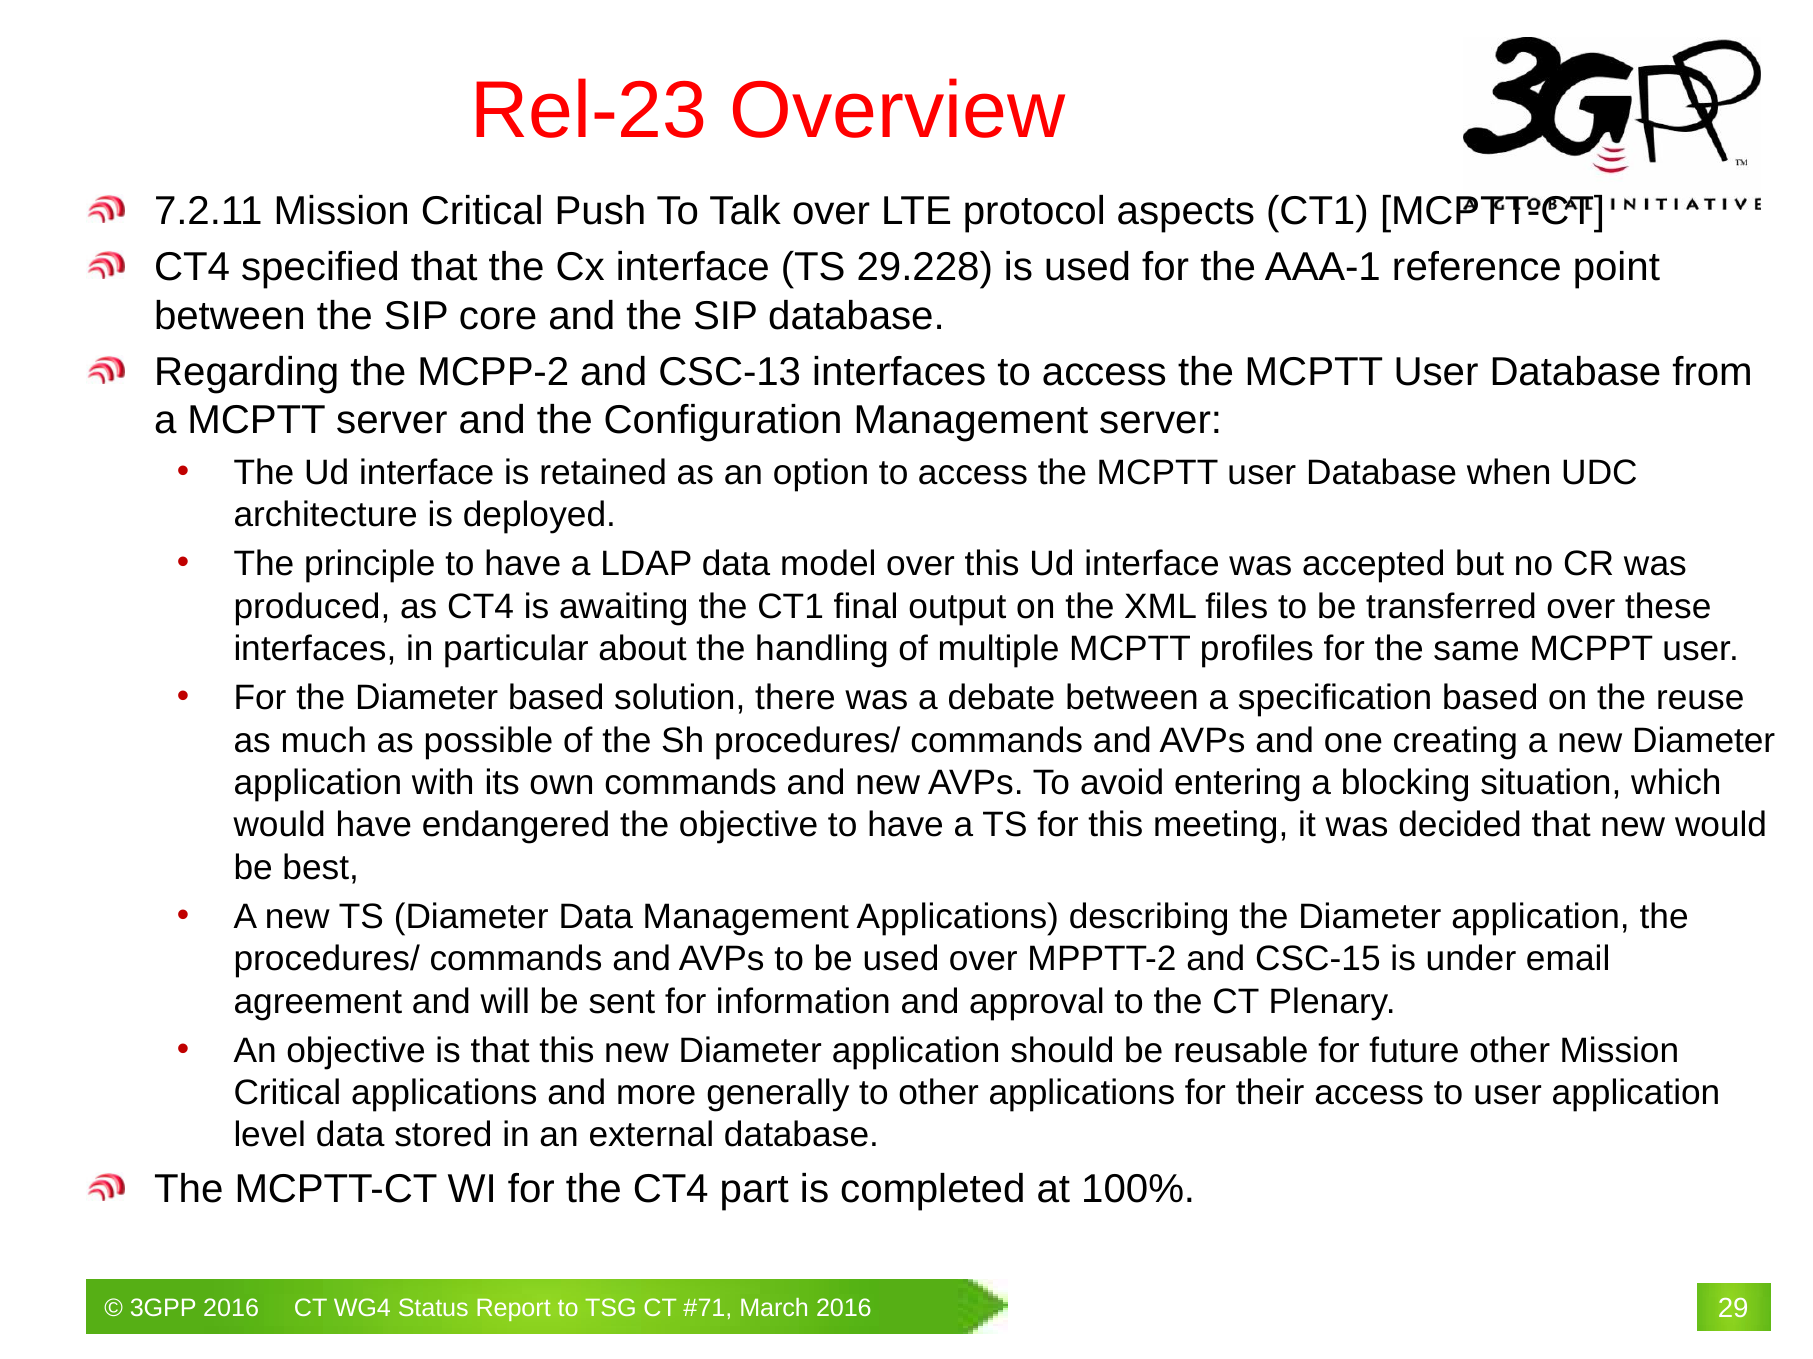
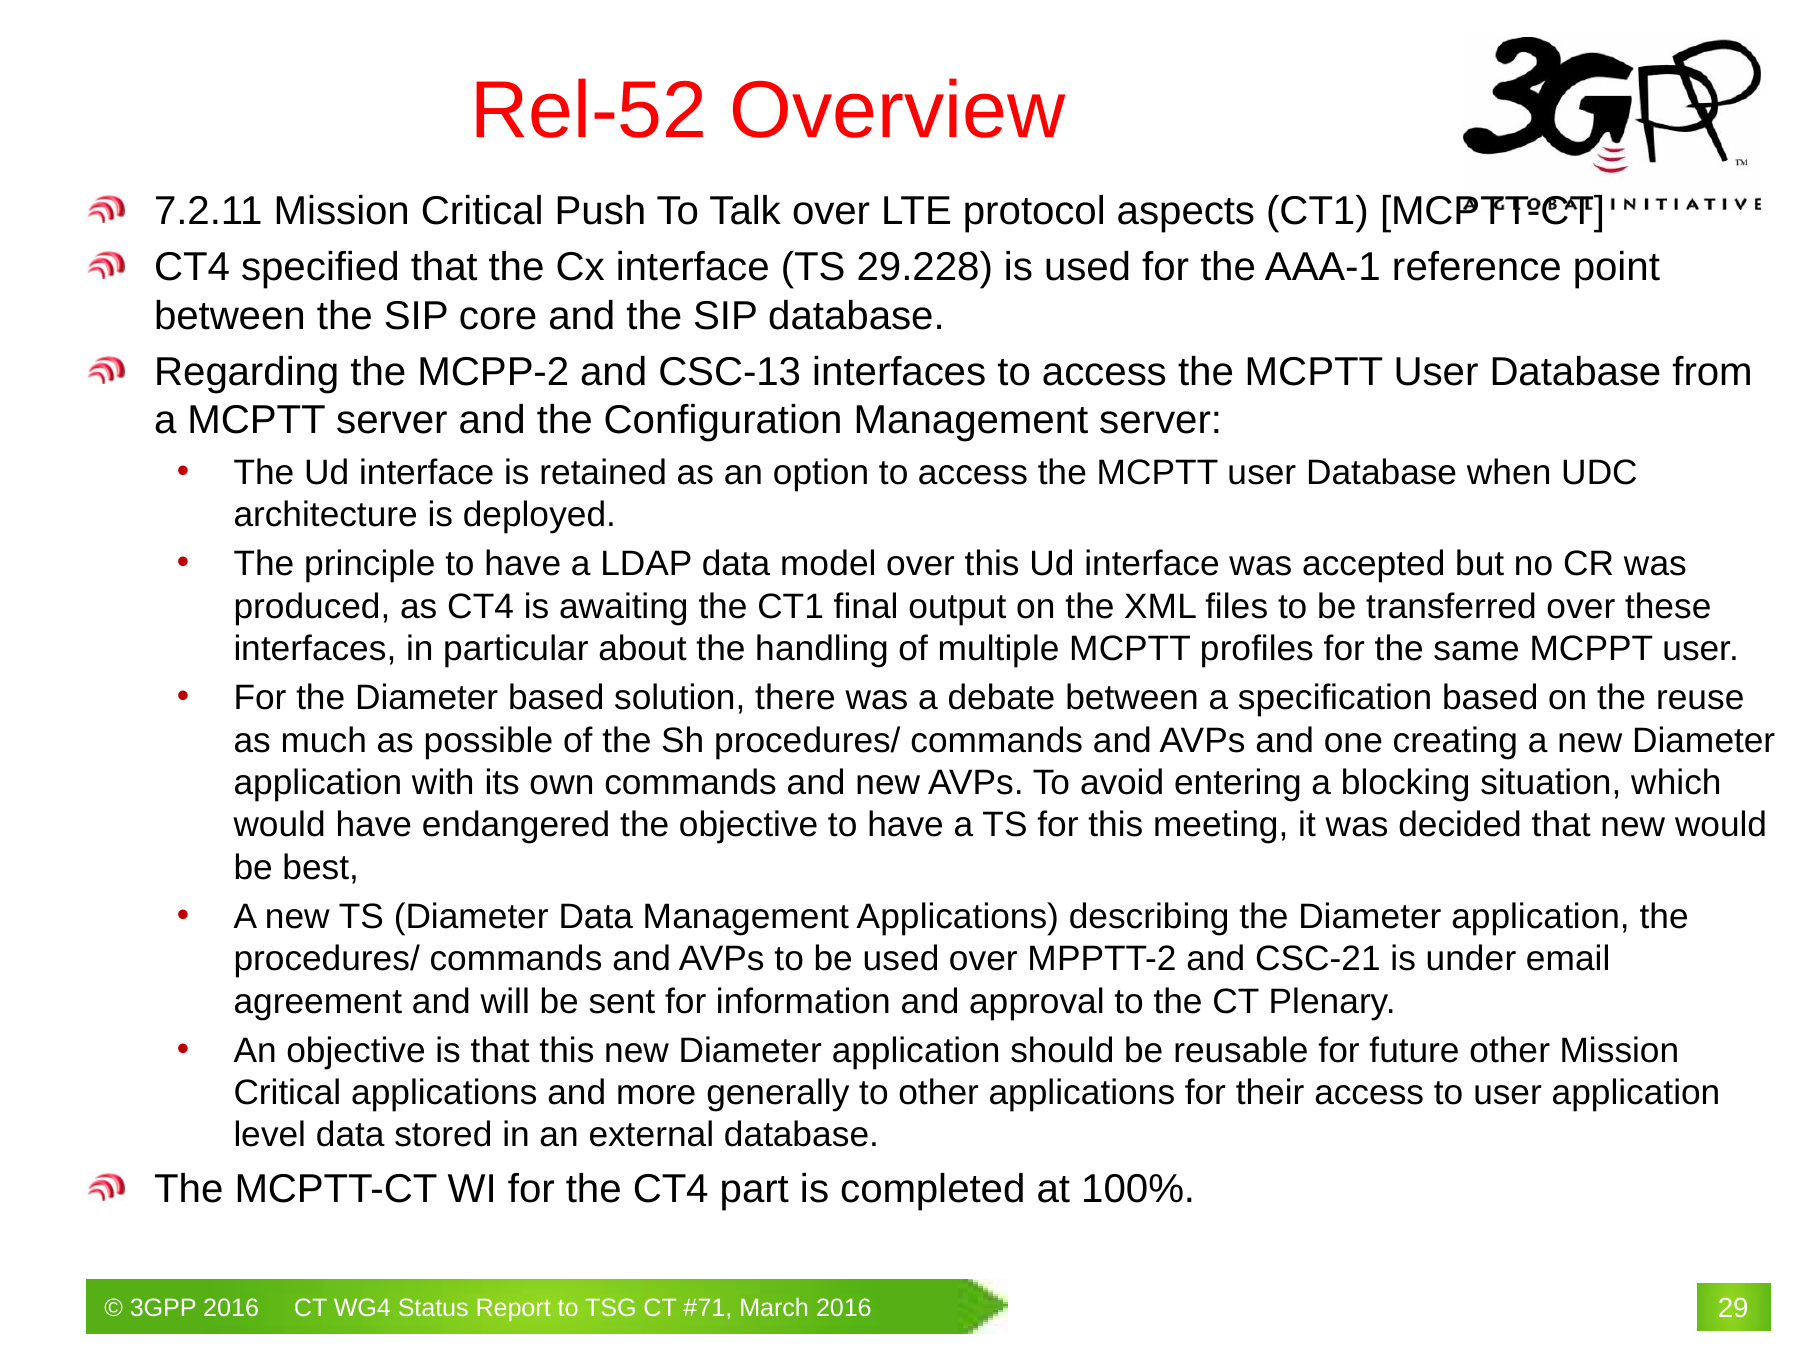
Rel-23: Rel-23 -> Rel-52
CSC-15: CSC-15 -> CSC-21
